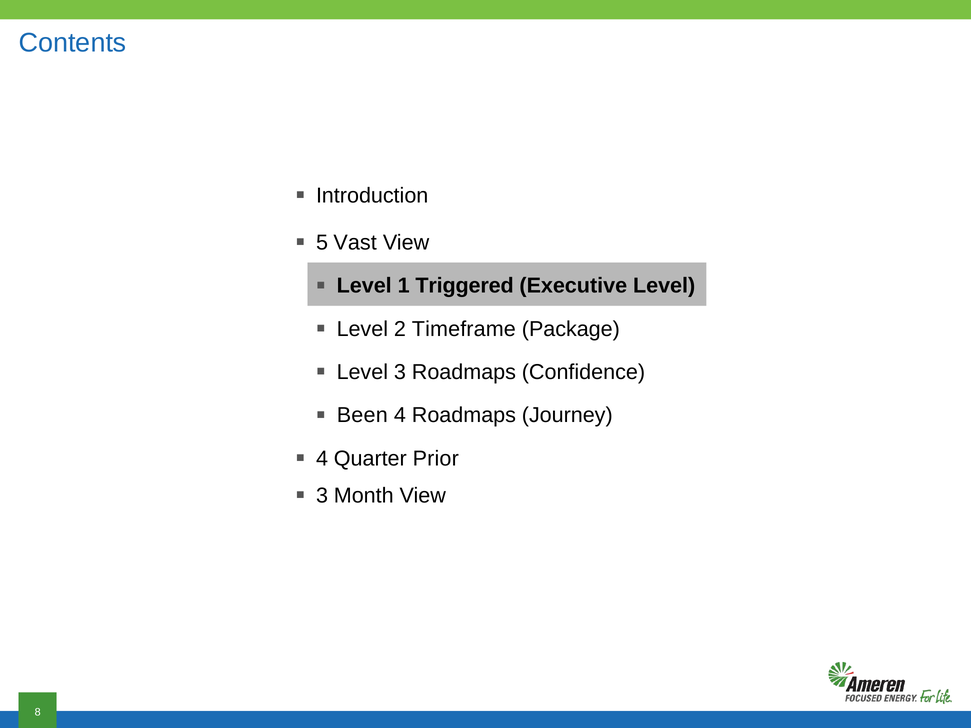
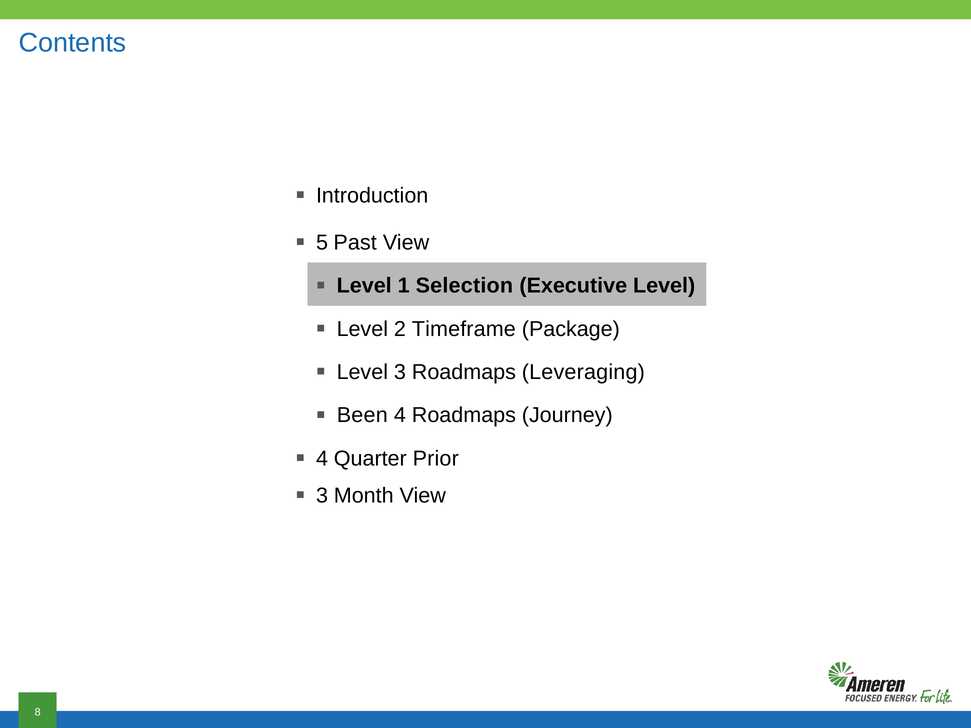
Vast: Vast -> Past
Triggered: Triggered -> Selection
Confidence: Confidence -> Leveraging
